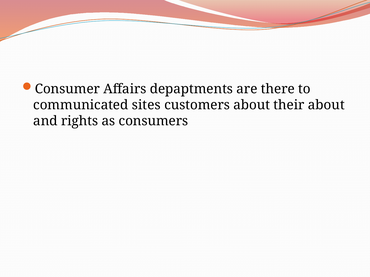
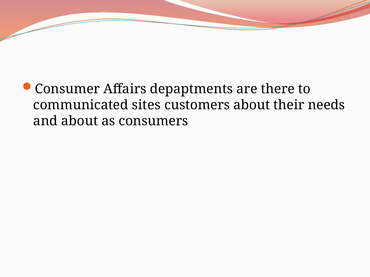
their about: about -> needs
and rights: rights -> about
